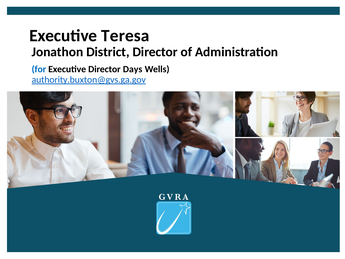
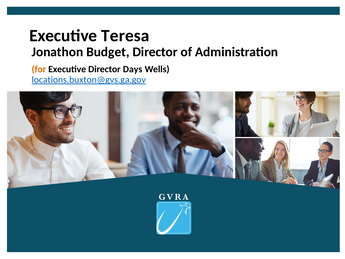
District: District -> Budget
for colour: blue -> orange
authority.buxton@gvs.ga.gov: authority.buxton@gvs.ga.gov -> locations.buxton@gvs.ga.gov
